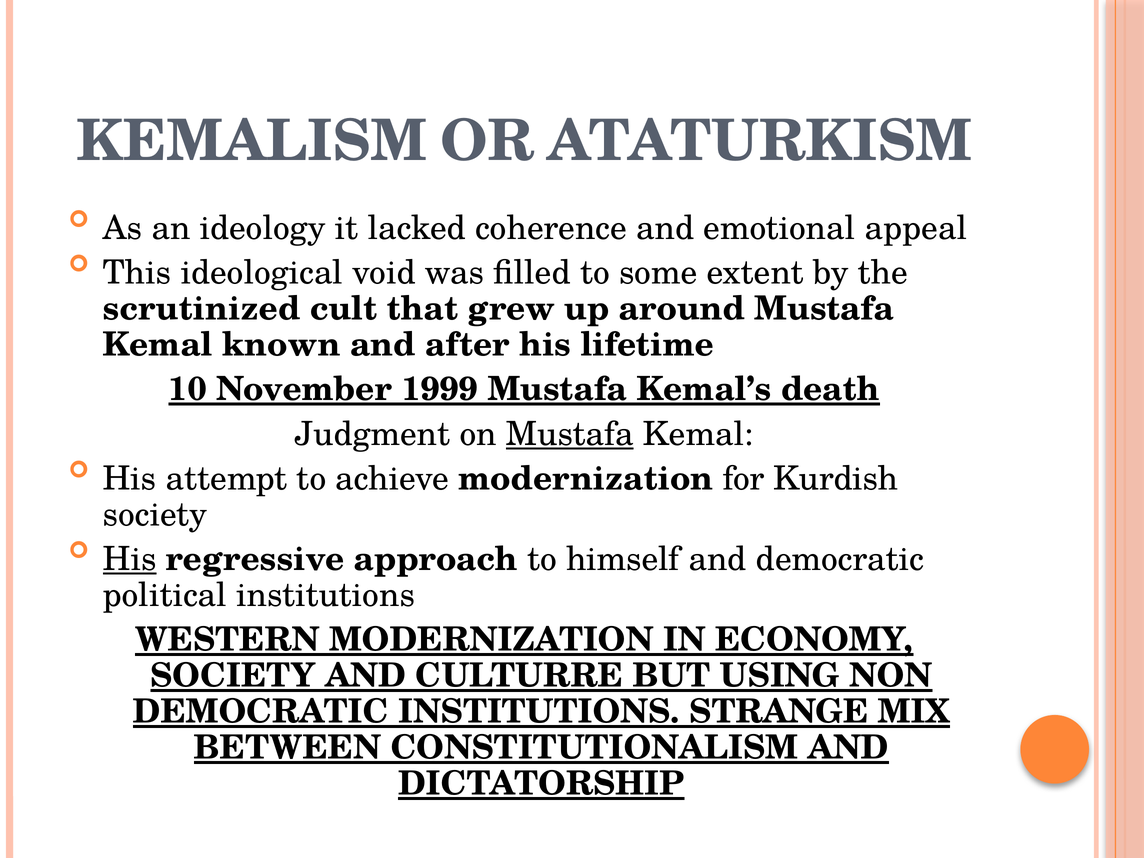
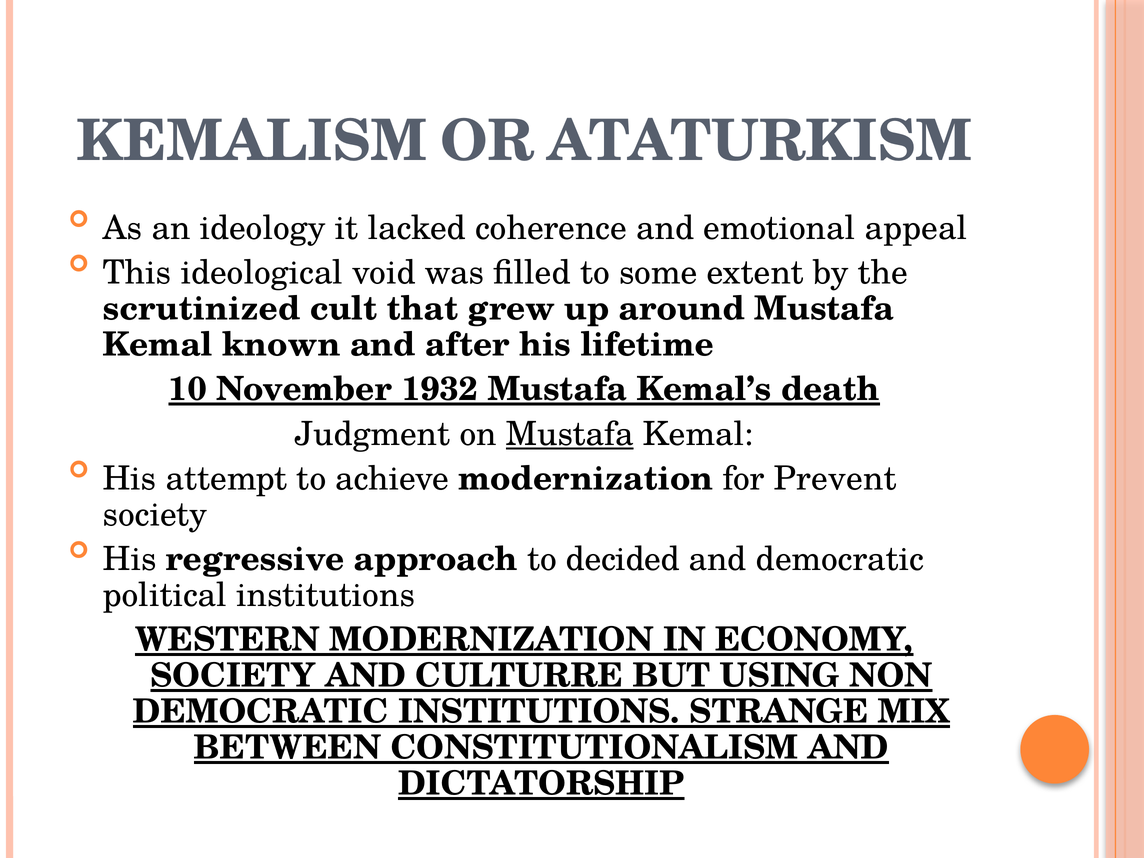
1999: 1999 -> 1932
Kurdish: Kurdish -> Prevent
His at (130, 559) underline: present -> none
himself: himself -> decided
